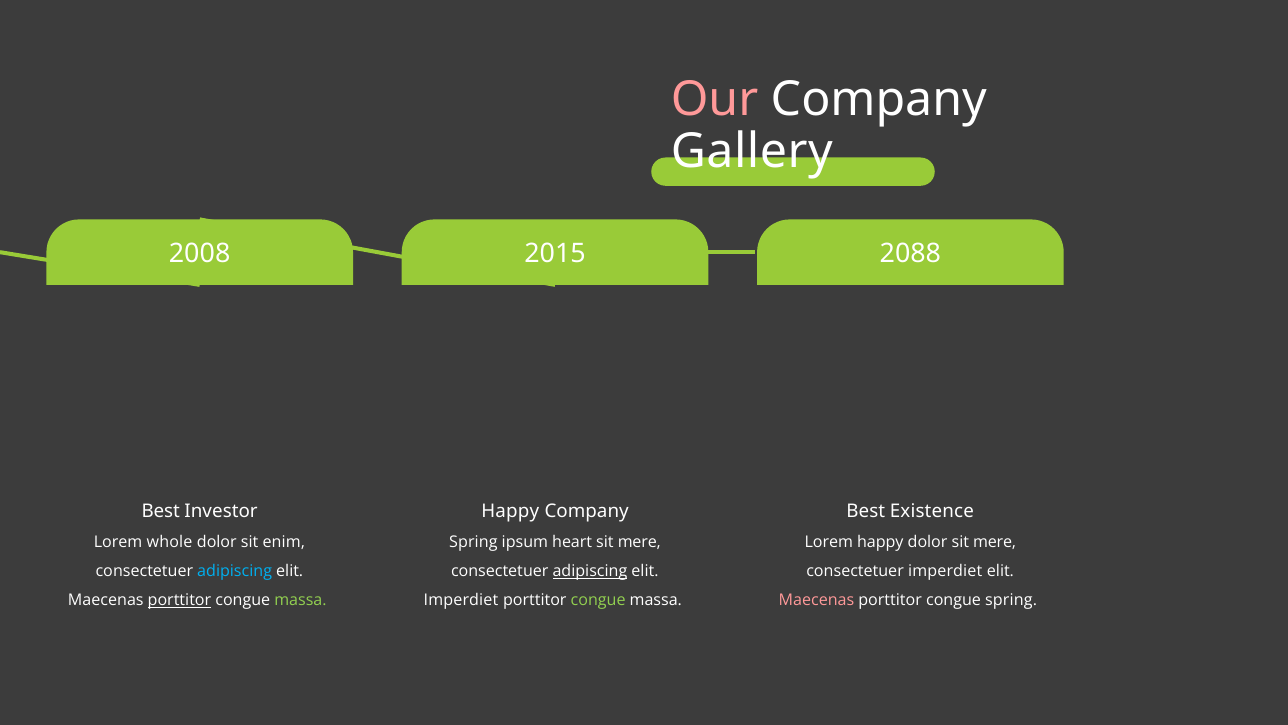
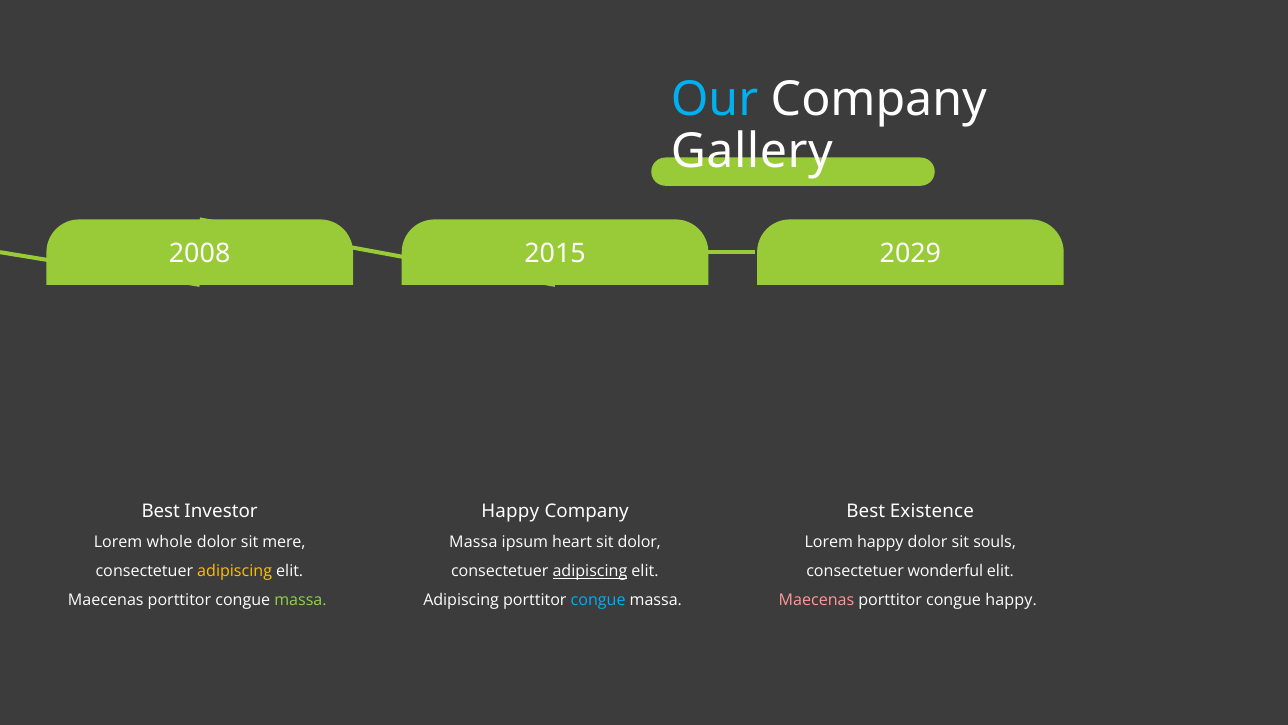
Our colour: pink -> light blue
2088: 2088 -> 2029
enim: enim -> mere
Spring at (473, 542): Spring -> Massa
mere at (639, 542): mere -> dolor
dolor sit mere: mere -> souls
adipiscing at (235, 571) colour: light blue -> yellow
consectetuer imperdiet: imperdiet -> wonderful
porttitor at (179, 600) underline: present -> none
Imperdiet at (461, 600): Imperdiet -> Adipiscing
congue at (598, 600) colour: light green -> light blue
congue spring: spring -> happy
